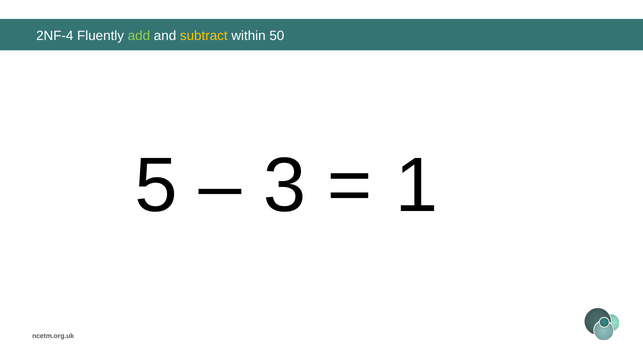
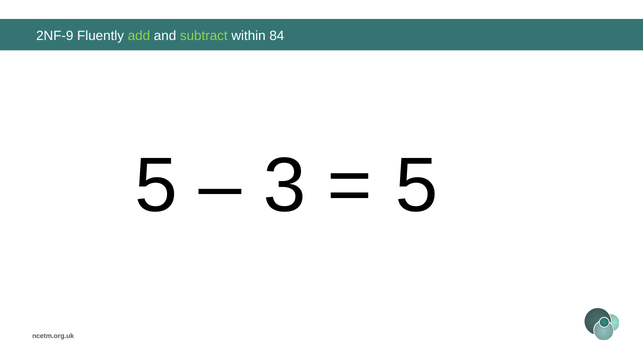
2NF-4: 2NF-4 -> 2NF-9
subtract colour: yellow -> light green
50: 50 -> 84
1 at (416, 186): 1 -> 5
